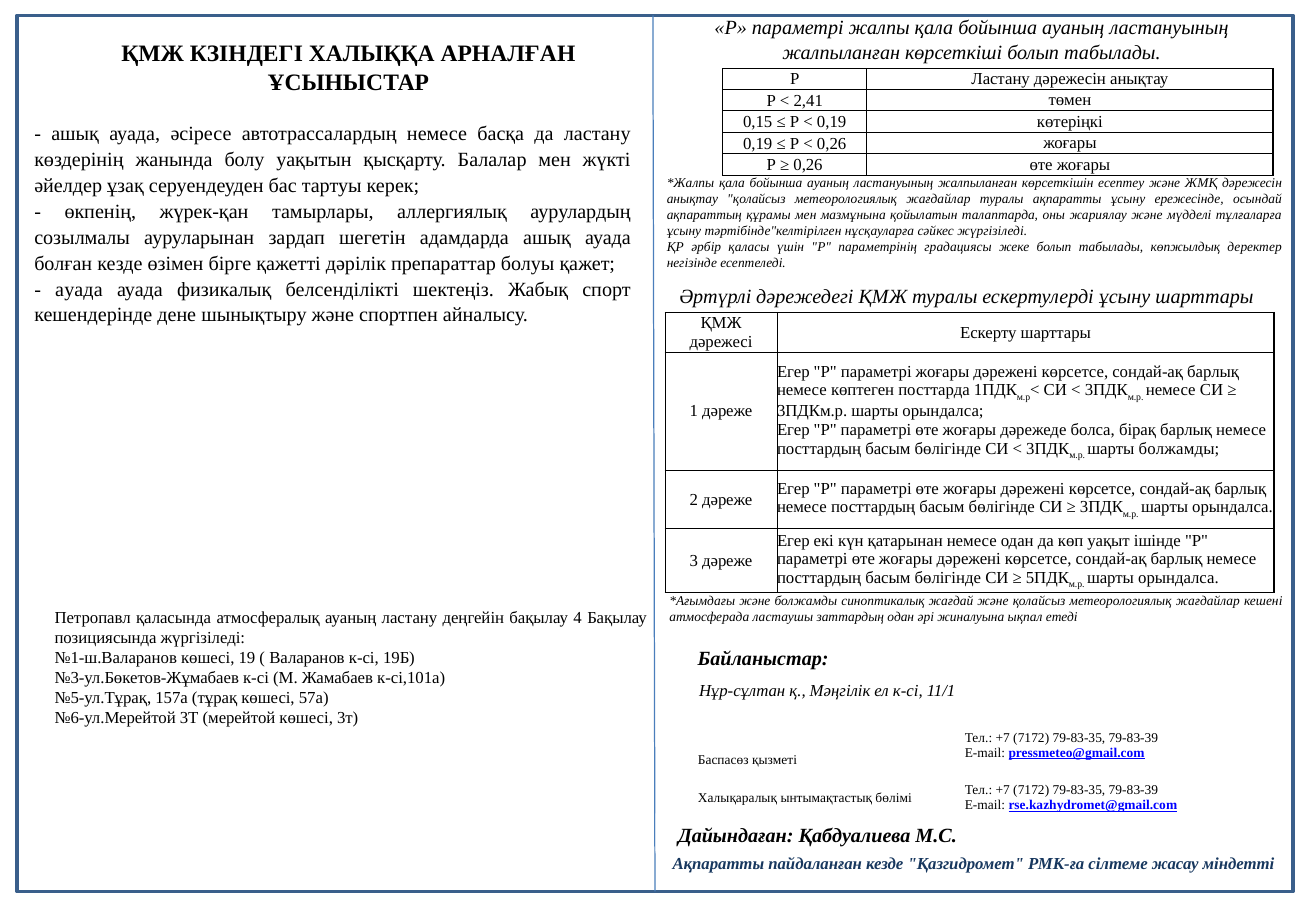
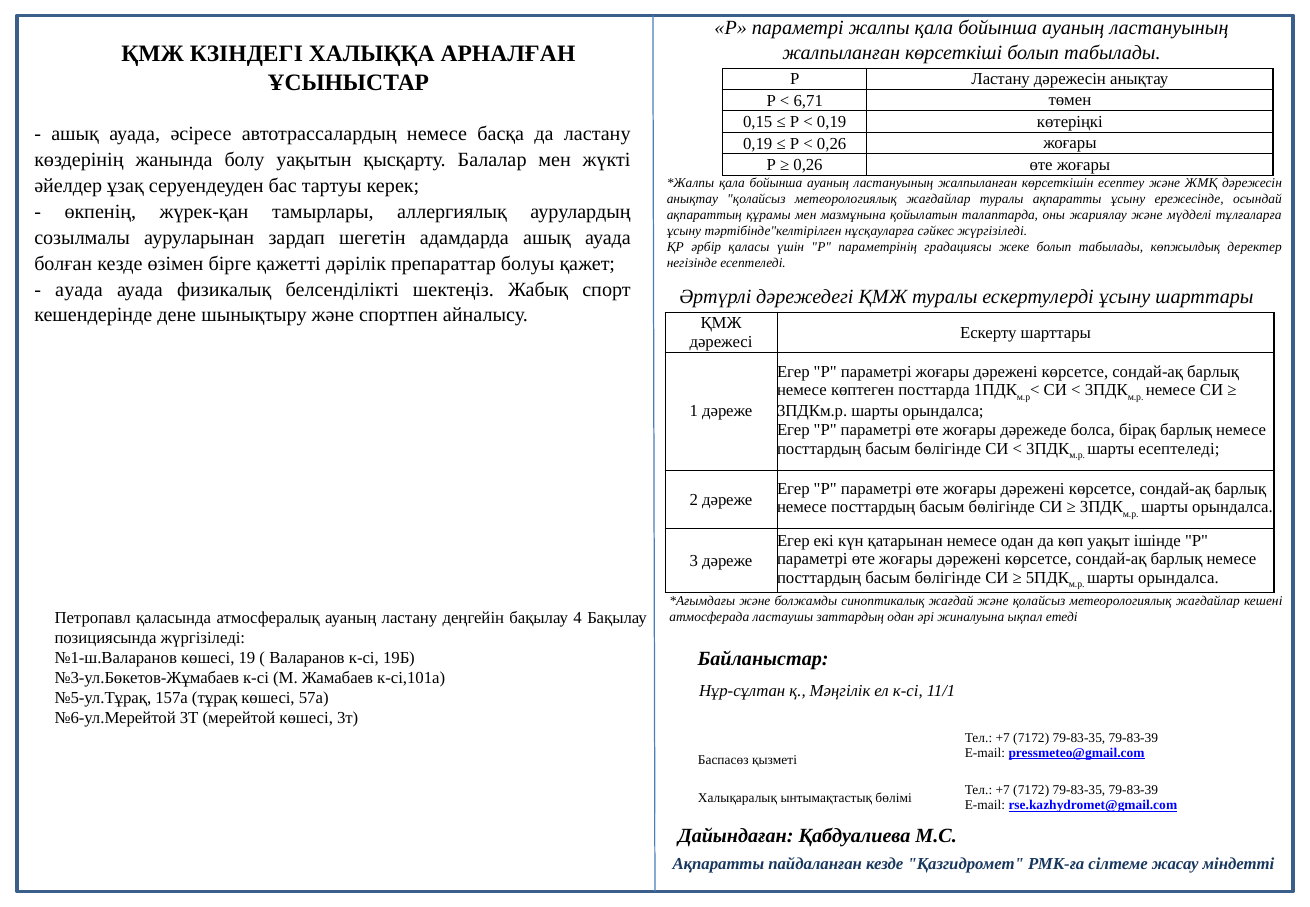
2,41: 2,41 -> 6,71
шарты болжамды: болжамды -> есептеледі
